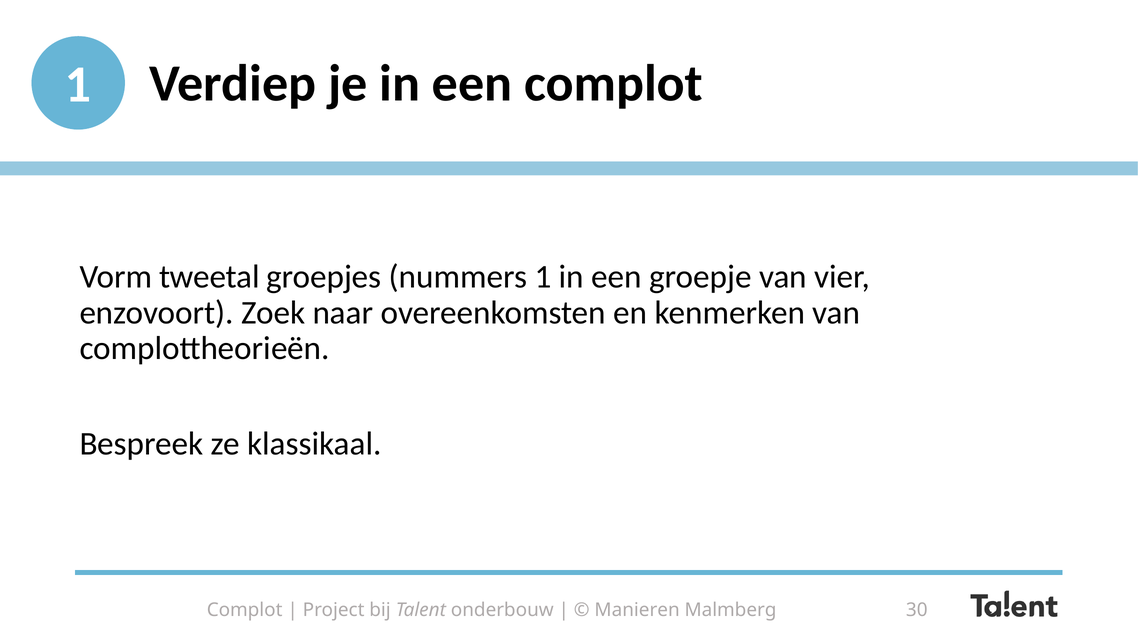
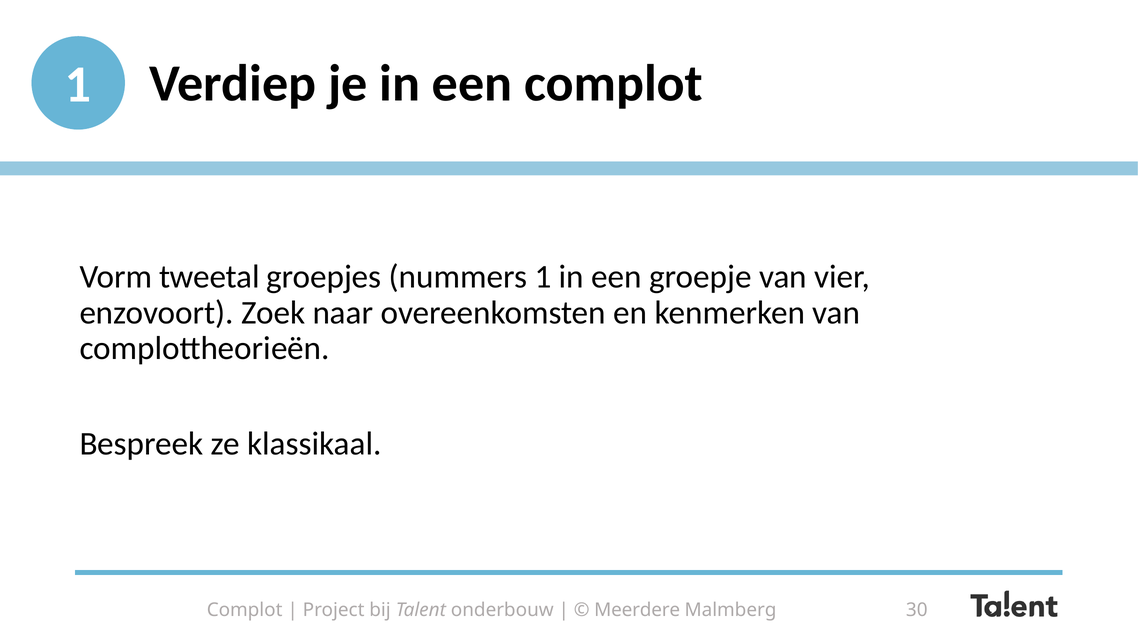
Manieren: Manieren -> Meerdere
